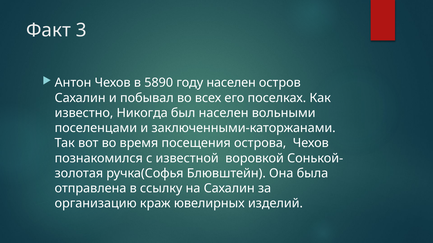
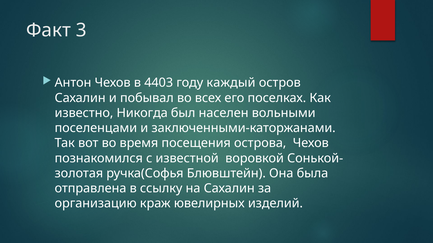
5890: 5890 -> 4403
году населен: населен -> каждый
